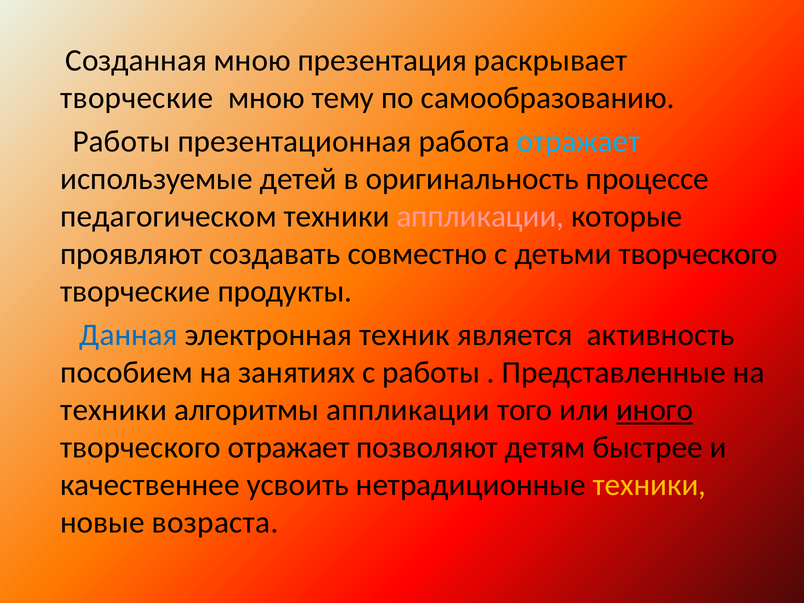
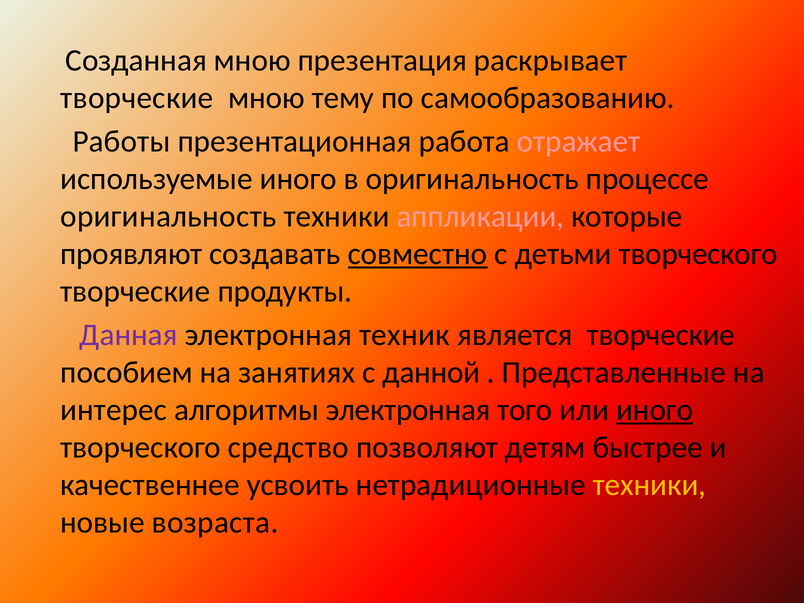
отражает at (579, 142) colour: light blue -> pink
используемые детей: детей -> иного
педагогическом at (169, 217): педагогическом -> оригинальность
совместно underline: none -> present
Данная colour: blue -> purple
является активность: активность -> творческие
с работы: работы -> данной
техники at (114, 410): техники -> интерес
алгоритмы аппликации: аппликации -> электронная
творческого отражает: отражает -> средство
